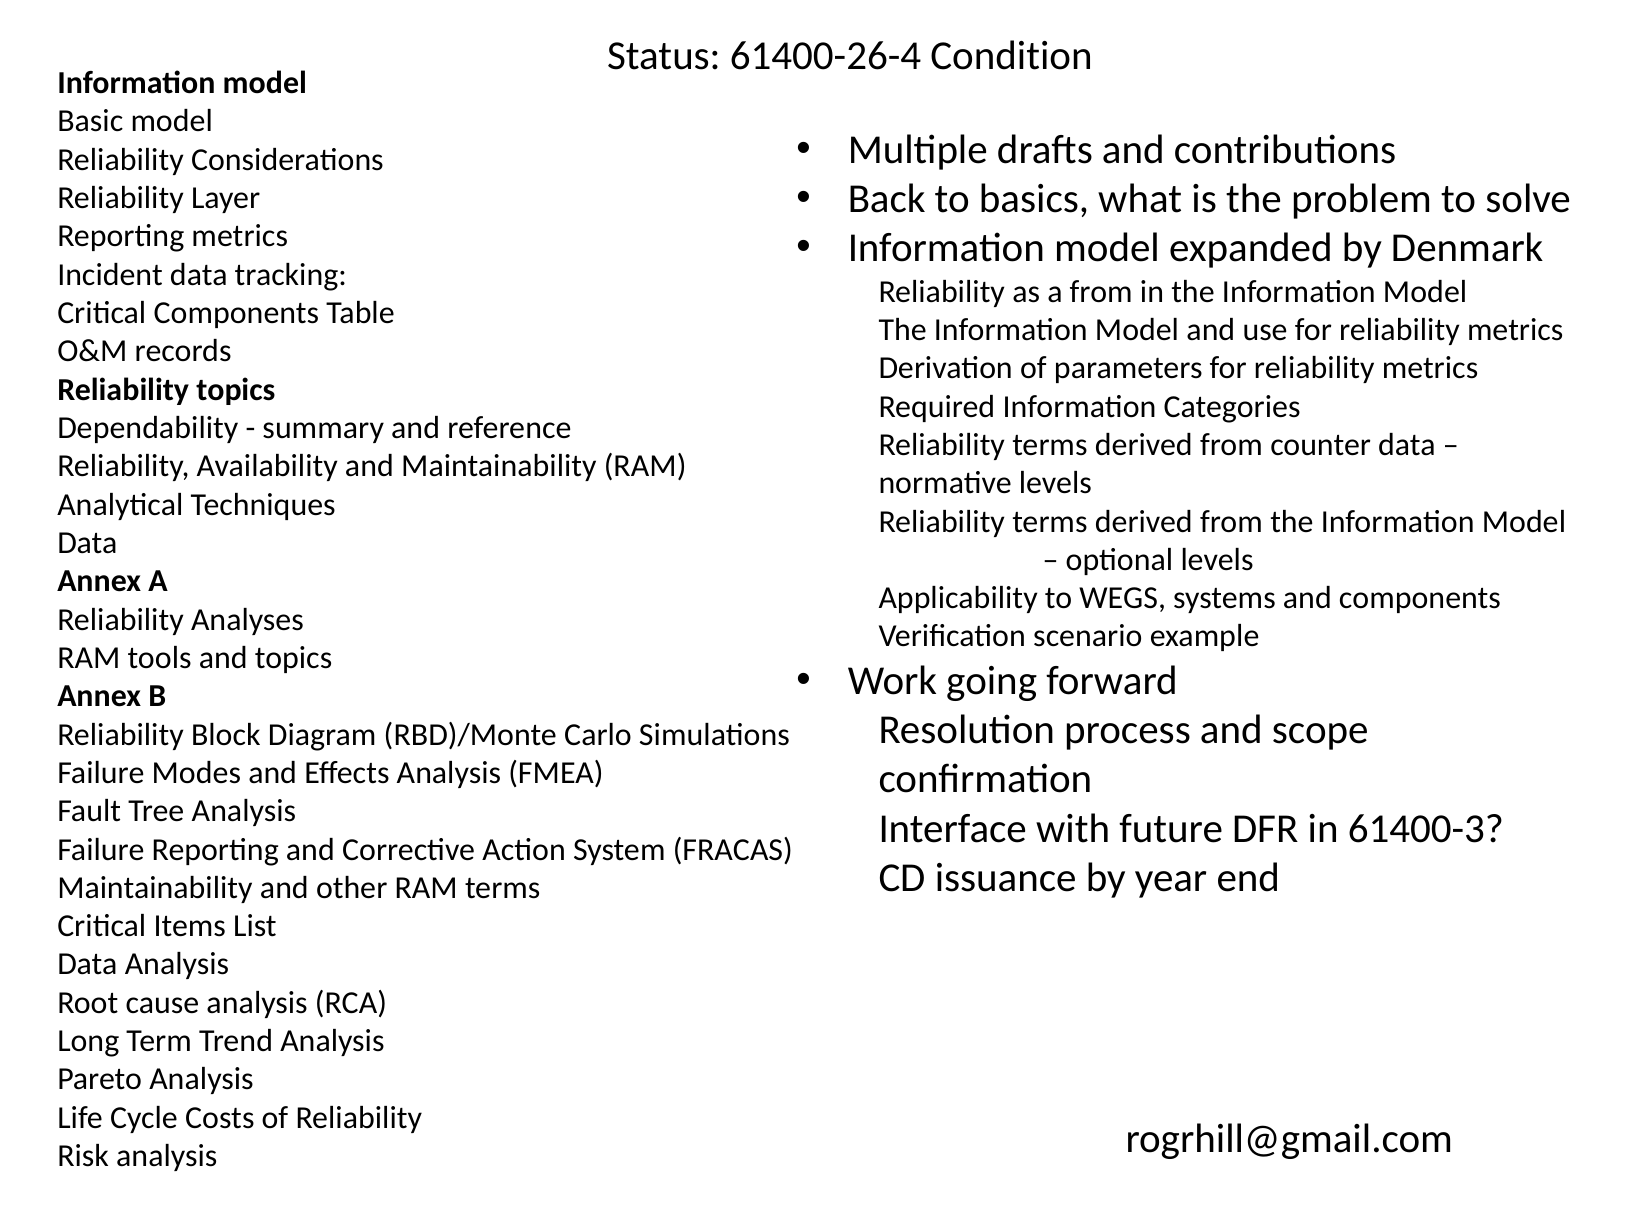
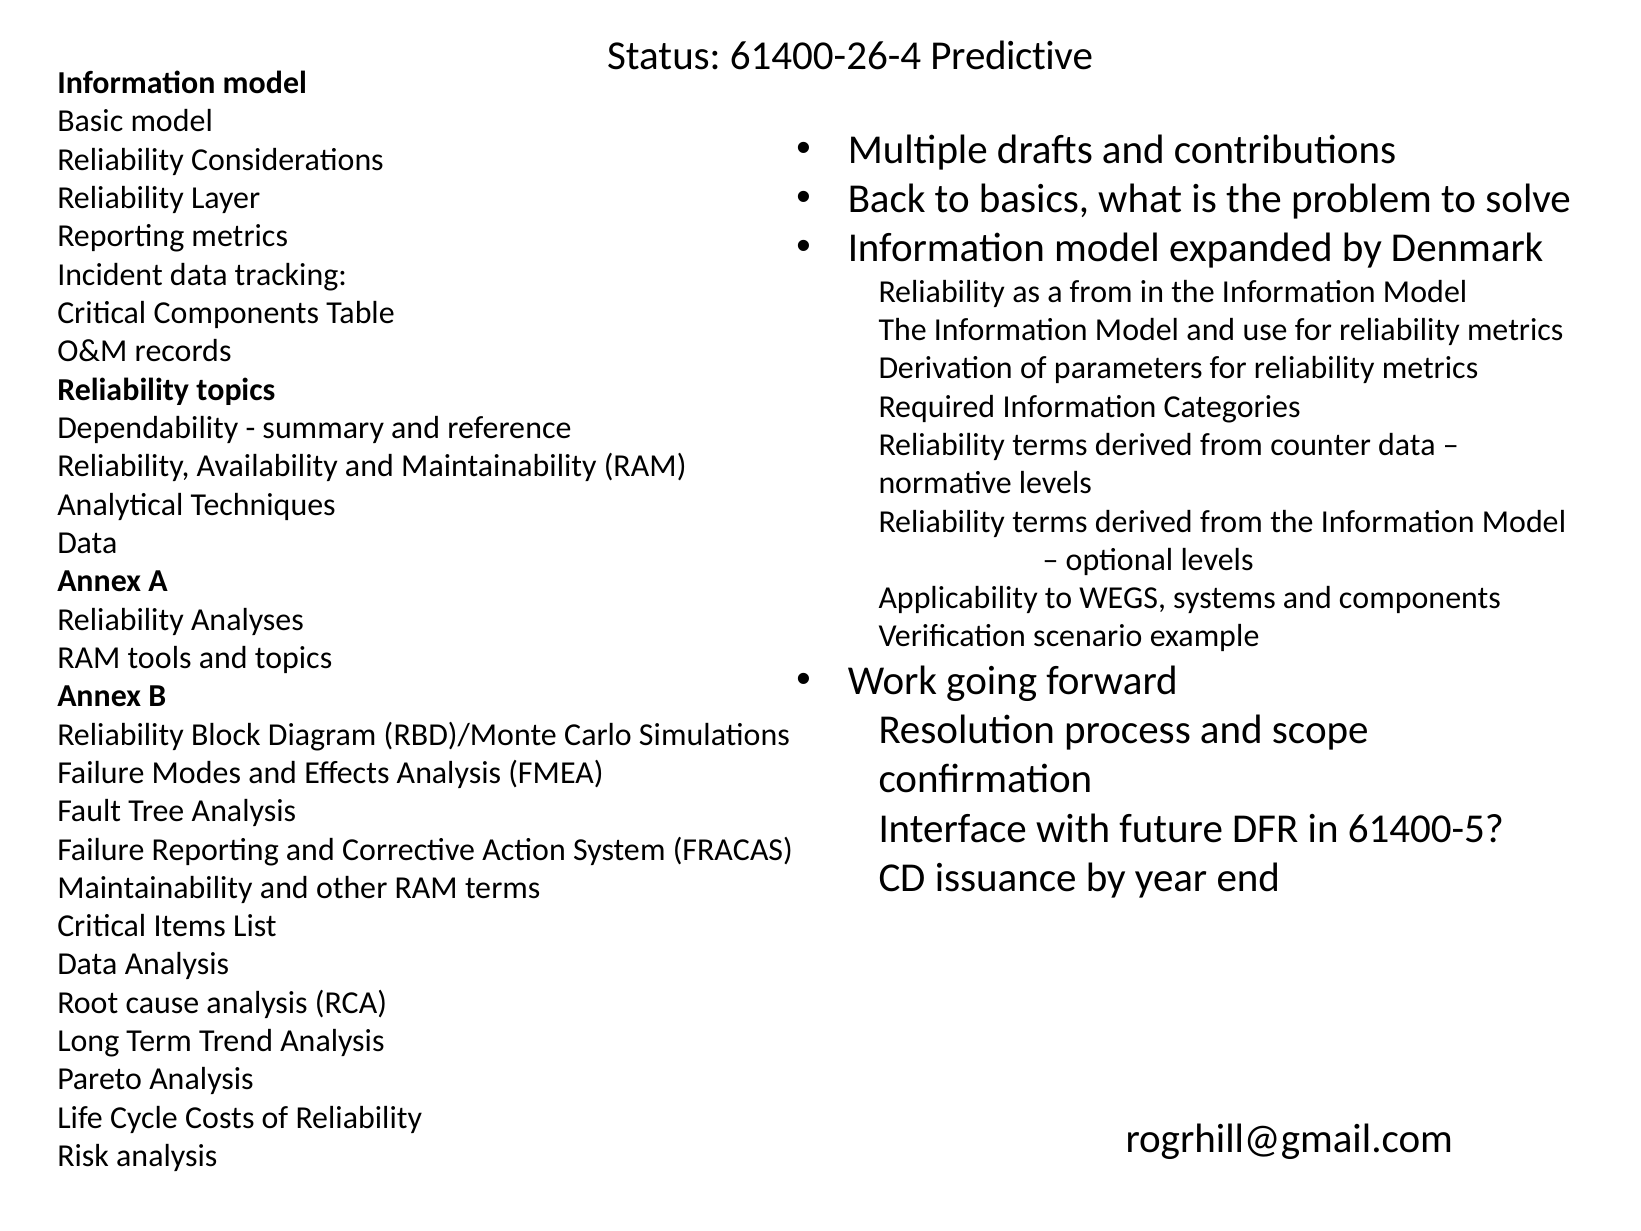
Condition: Condition -> Predictive
61400-3: 61400-3 -> 61400-5
